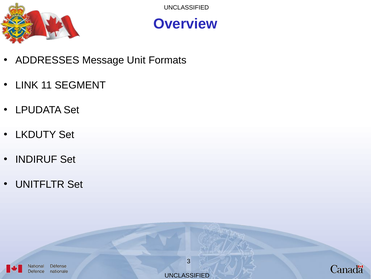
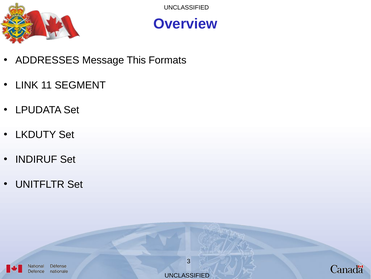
Unit: Unit -> This
